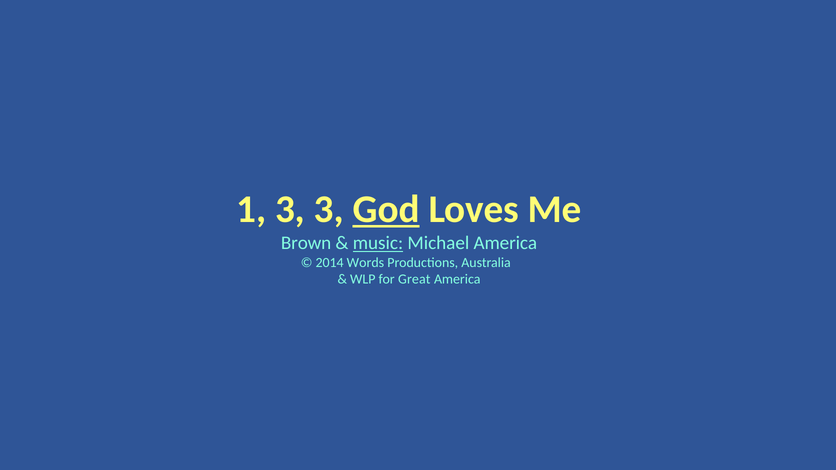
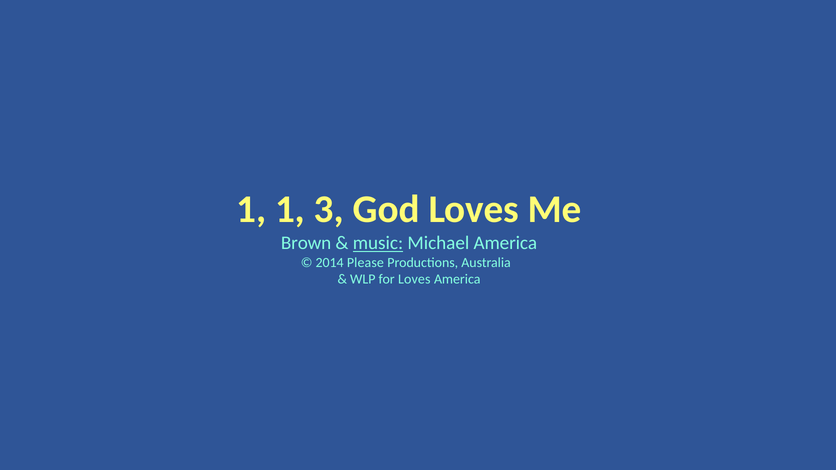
1 3: 3 -> 1
God underline: present -> none
Words: Words -> Please
for Great: Great -> Loves
